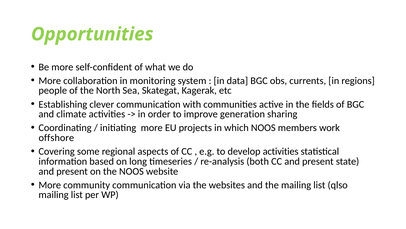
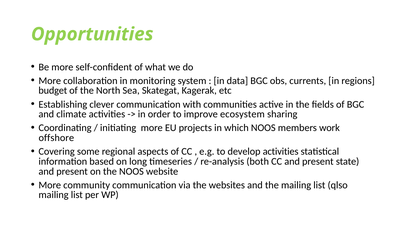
people: people -> budget
generation: generation -> ecosystem
